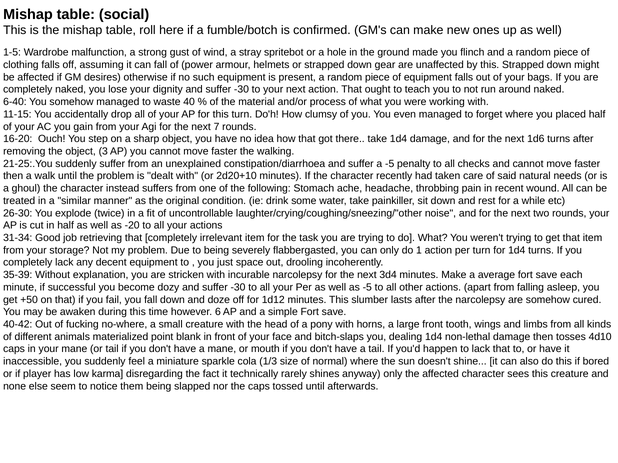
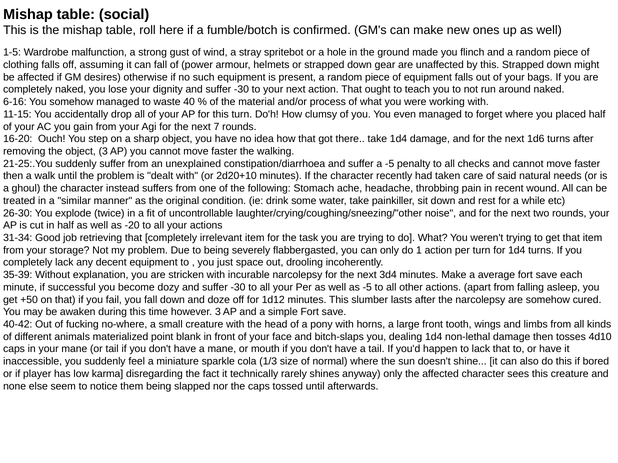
6-40: 6-40 -> 6-16
however 6: 6 -> 3
